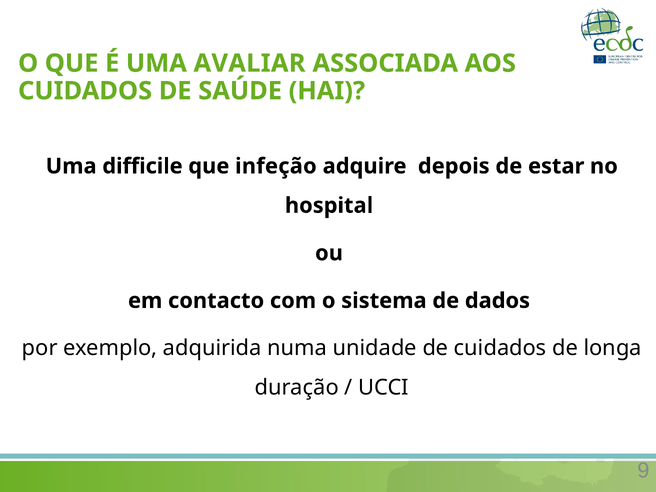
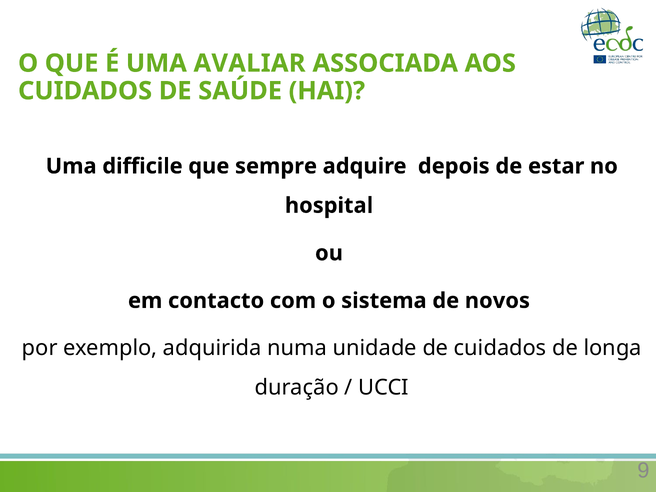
infeção: infeção -> sempre
dados: dados -> novos
